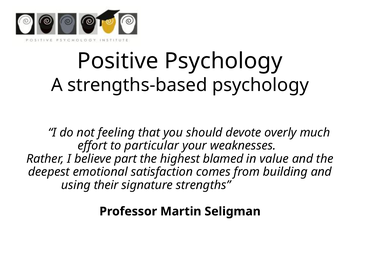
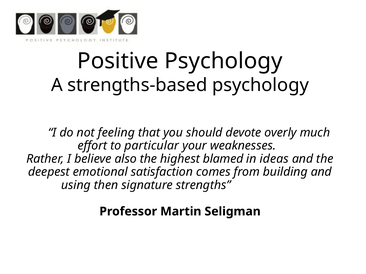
part: part -> also
value: value -> ideas
their: their -> then
